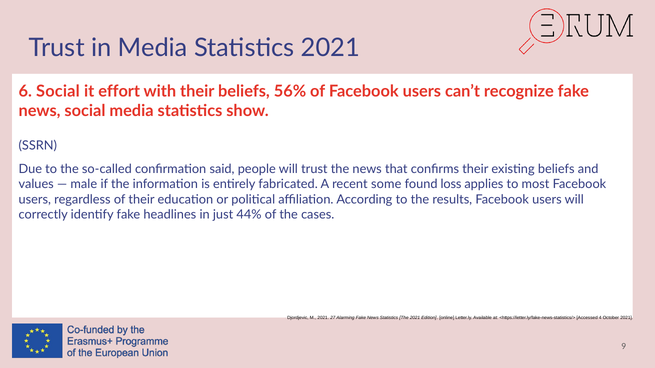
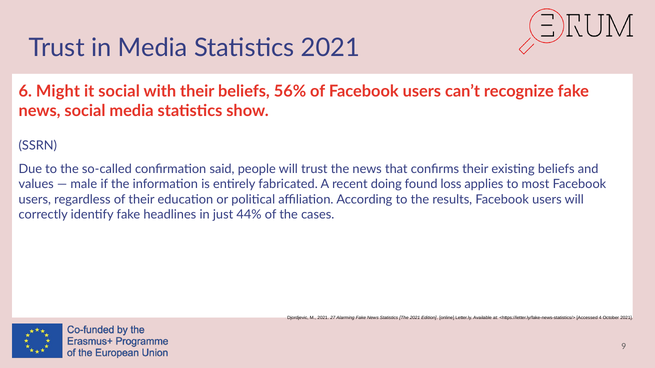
6 Social: Social -> Might
it effort: effort -> social
some: some -> doing
